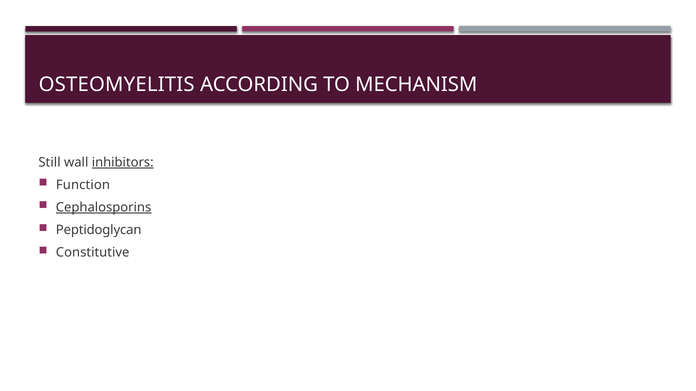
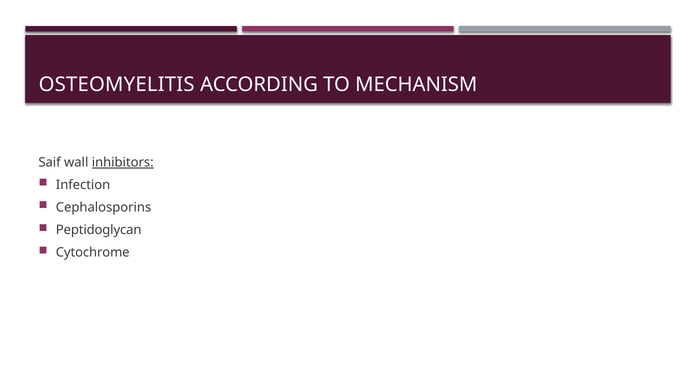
Still: Still -> Saif
Function: Function -> Infection
Cephalosporins underline: present -> none
Constitutive: Constitutive -> Cytochrome
